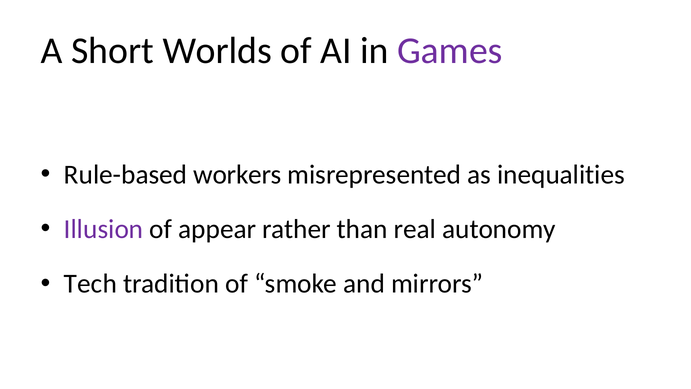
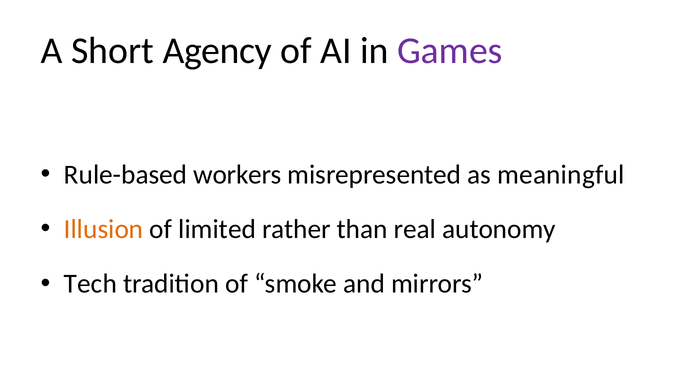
Worlds: Worlds -> Agency
inequalities: inequalities -> meaningful
Illusion colour: purple -> orange
appear: appear -> limited
